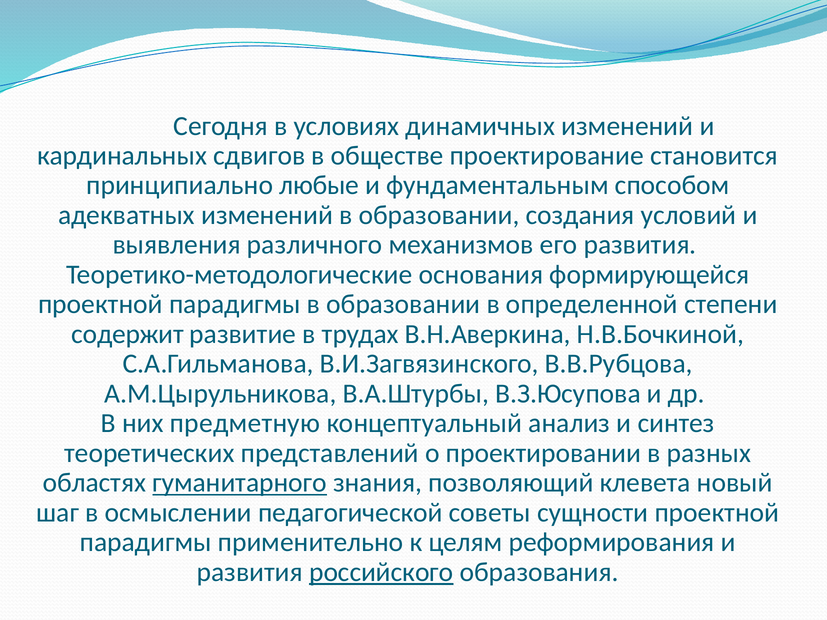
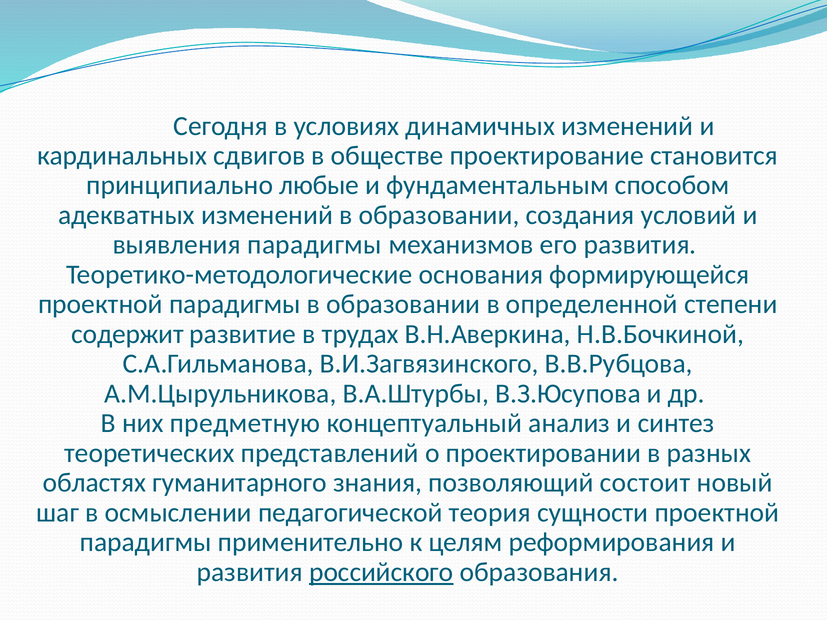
выявления различного: различного -> парадигмы
гуманитарного underline: present -> none
клевета: клевета -> состоит
советы: советы -> теория
